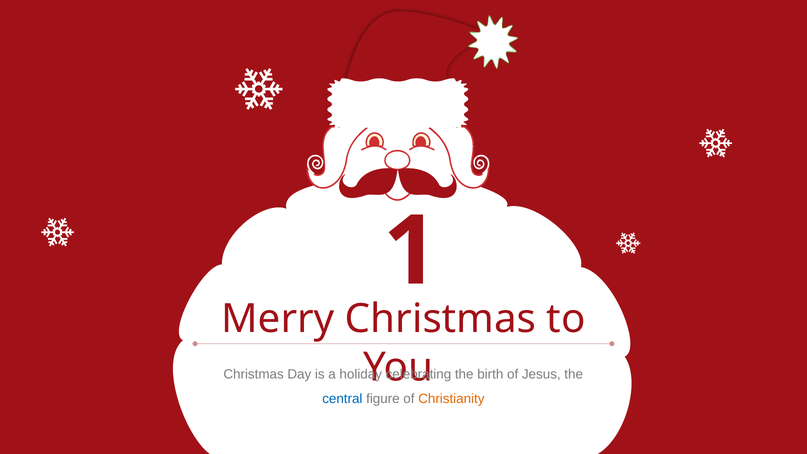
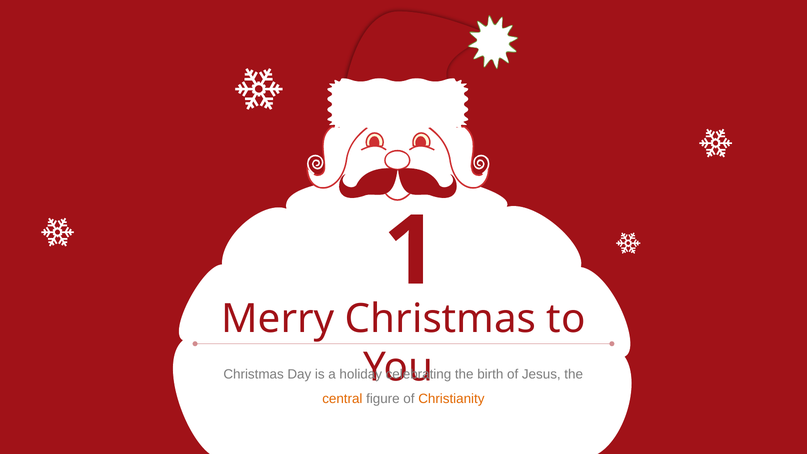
central colour: blue -> orange
